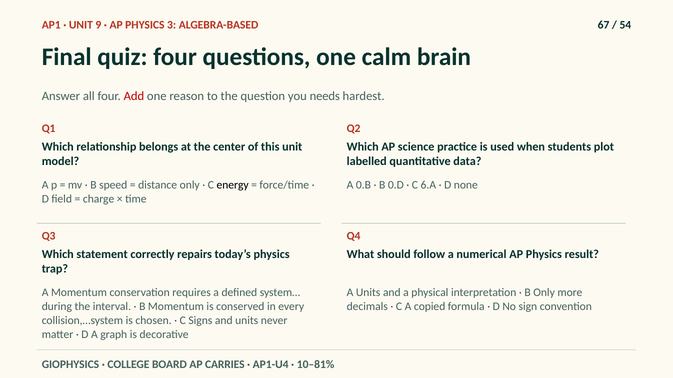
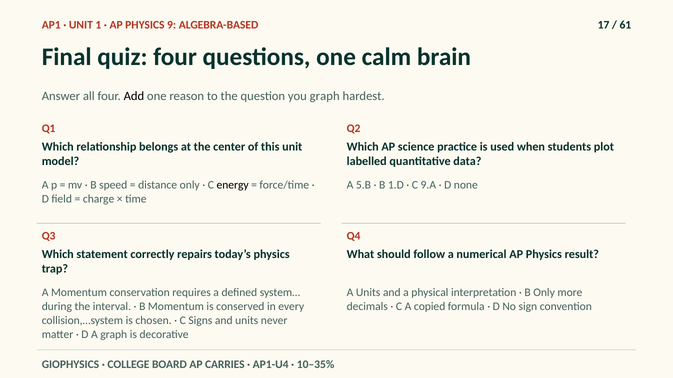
9: 9 -> 1
3: 3 -> 9
67: 67 -> 17
54: 54 -> 61
Add colour: red -> black
you needs: needs -> graph
0.B: 0.B -> 5.B
0.D: 0.D -> 1.D
6.A: 6.A -> 9.A
10–81%: 10–81% -> 10–35%
